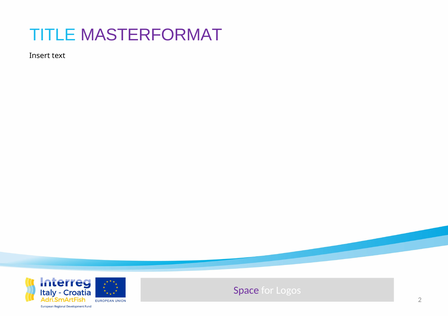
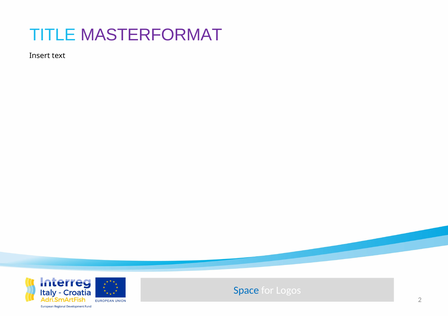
Space colour: purple -> blue
